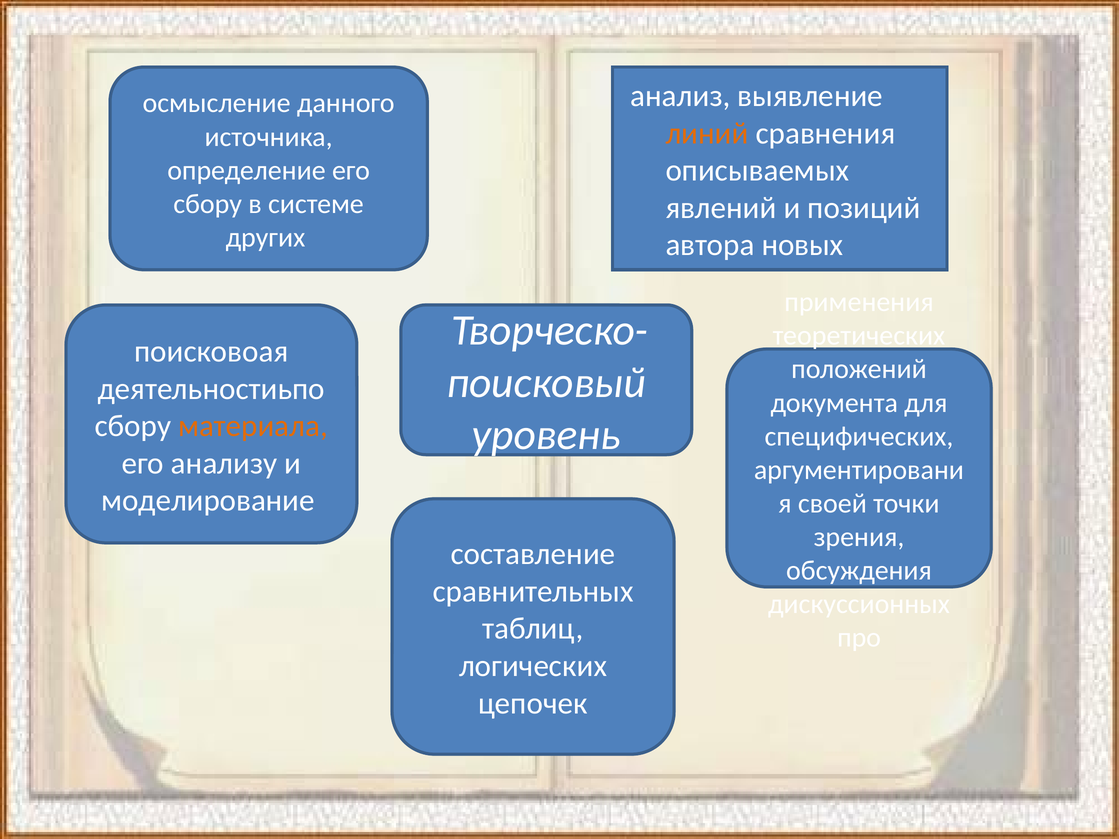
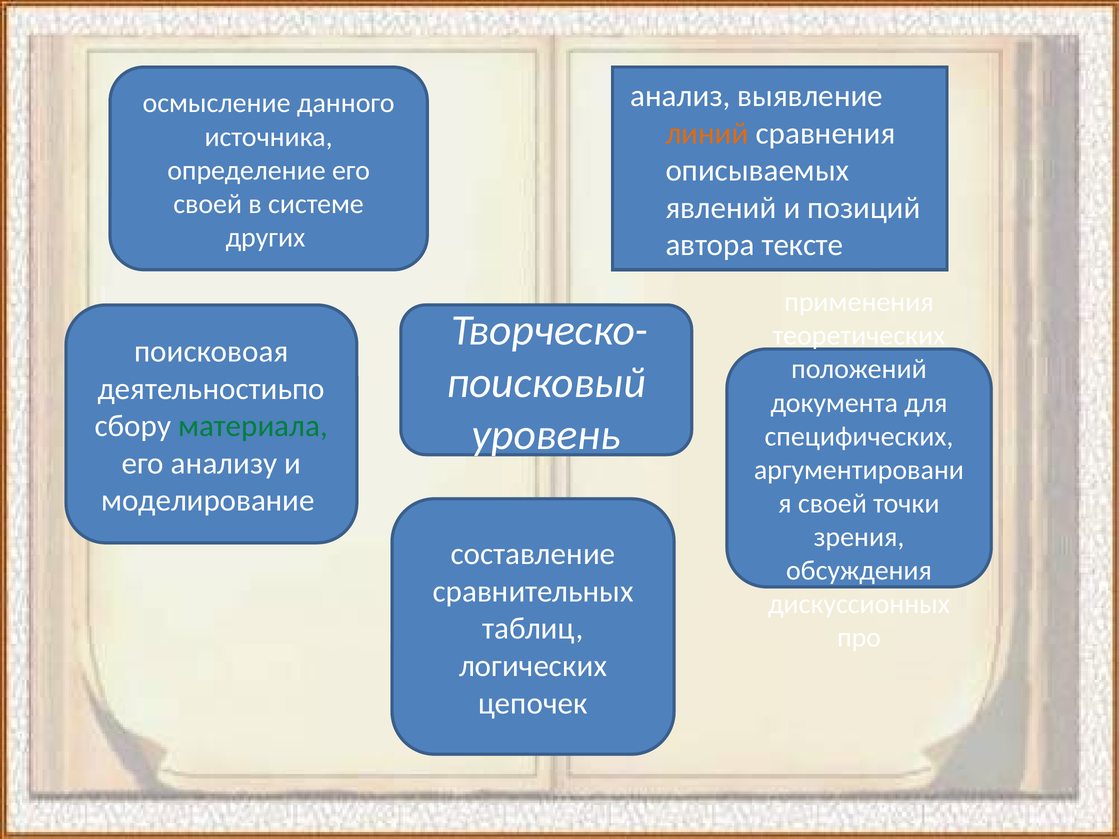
сбору at (208, 204): сбору -> своей
новых: новых -> тексте
материала colour: orange -> green
